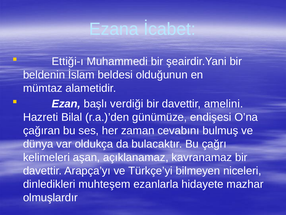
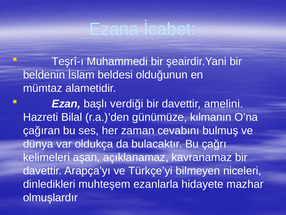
Ettiği-ı: Ettiği-ı -> Teşrî-ı
endişesi: endişesi -> kılmanın
